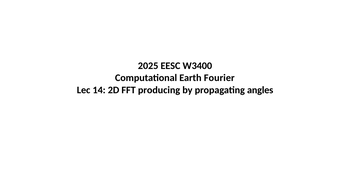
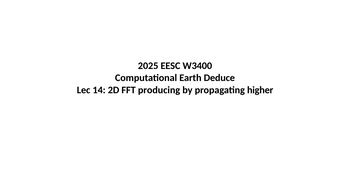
Fourier: Fourier -> Deduce
angles: angles -> higher
